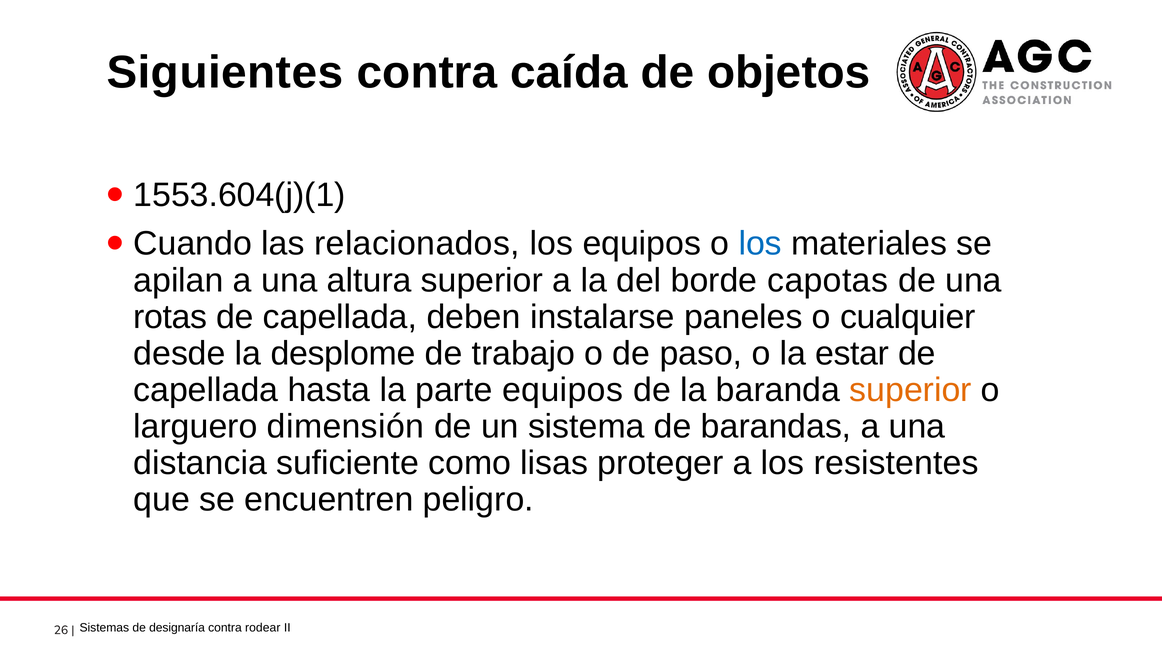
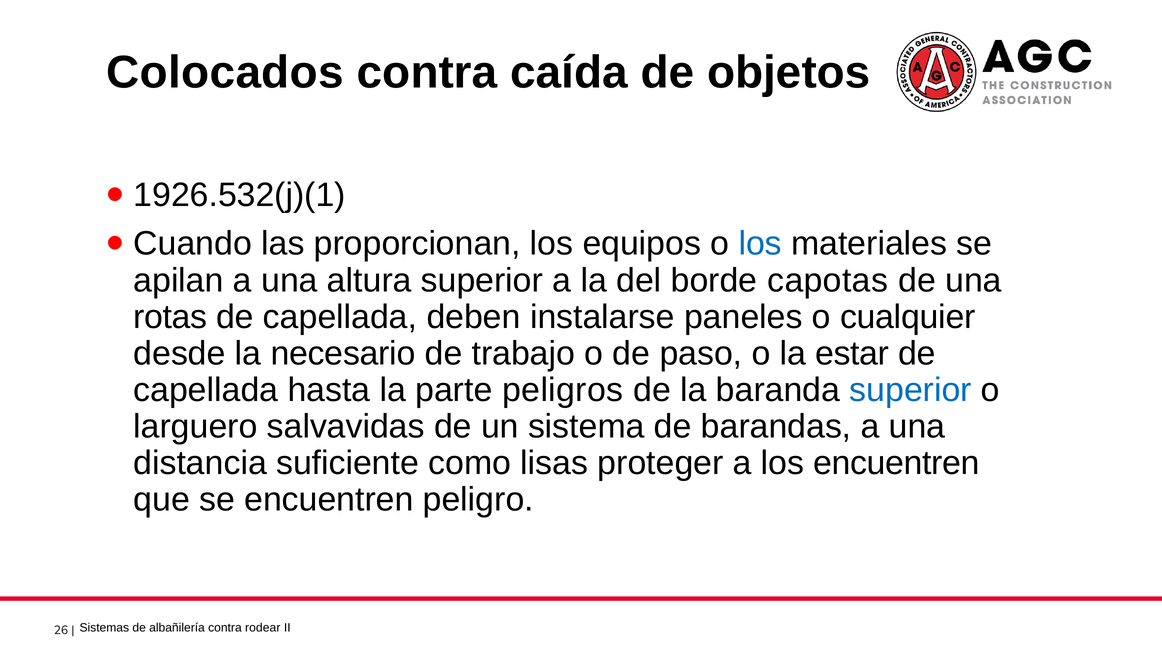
Siguientes: Siguientes -> Colocados
1553.604(j)(1: 1553.604(j)(1 -> 1926.532(j)(1
relacionados: relacionados -> proporcionan
desplome: desplome -> necesario
parte equipos: equipos -> peligros
superior at (911, 390) colour: orange -> blue
dimensión: dimensión -> salvavidas
los resistentes: resistentes -> encuentren
designaría: designaría -> albañilería
